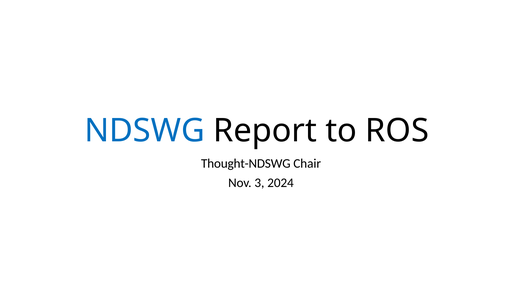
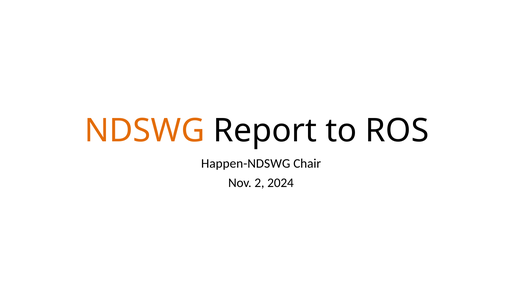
NDSWG colour: blue -> orange
Thought-NDSWG: Thought-NDSWG -> Happen-NDSWG
3: 3 -> 2
